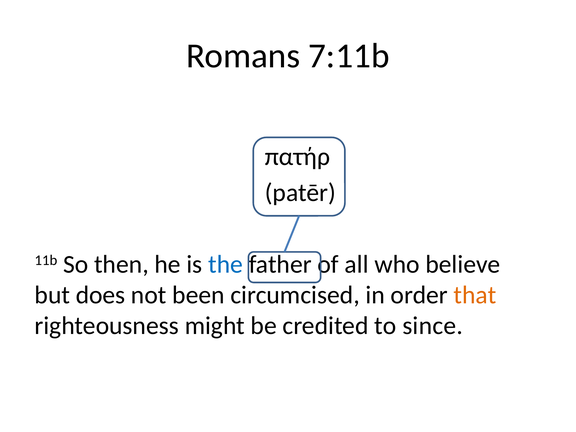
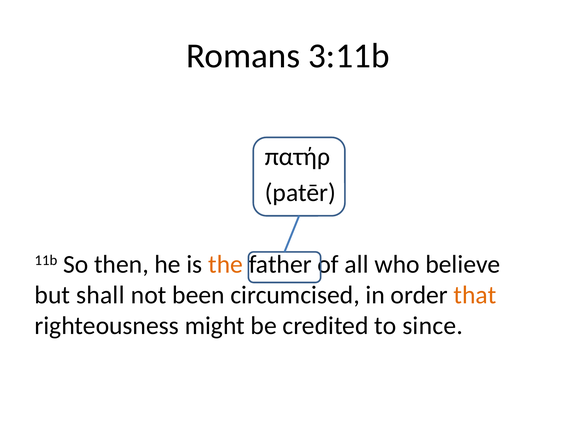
7:11b: 7:11b -> 3:11b
the colour: blue -> orange
does: does -> shall
